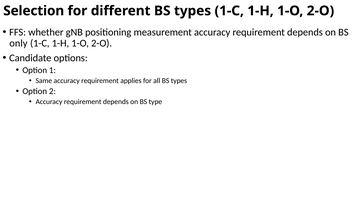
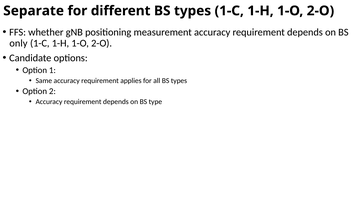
Selection: Selection -> Separate
